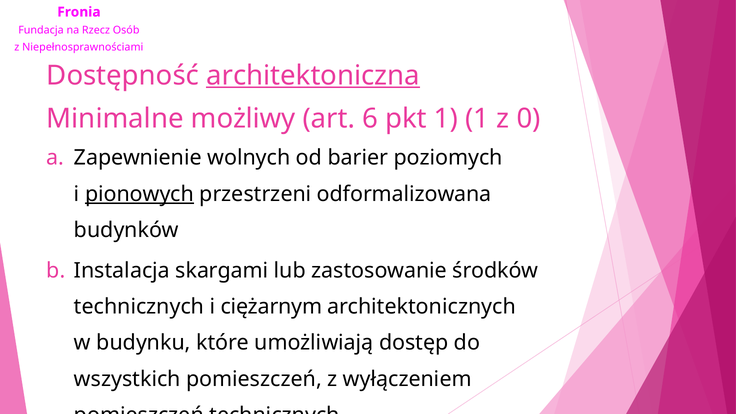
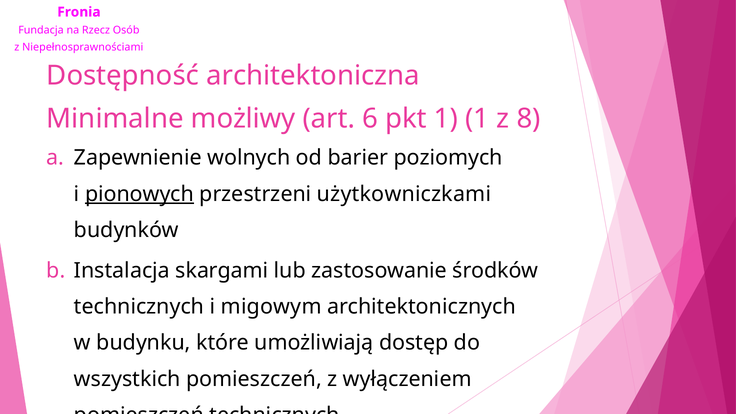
architektoniczna underline: present -> none
0: 0 -> 8
odformalizowana: odformalizowana -> użytkowniczkami
ciężarnym: ciężarnym -> migowym
